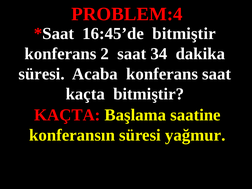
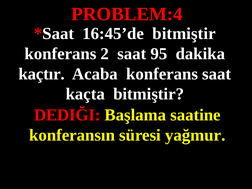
34: 34 -> 95
süresi at (42, 74): süresi -> kaçtır
KAÇTA at (67, 115): KAÇTA -> DEDIĞI
